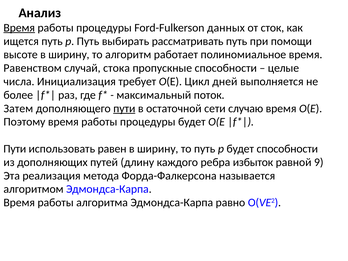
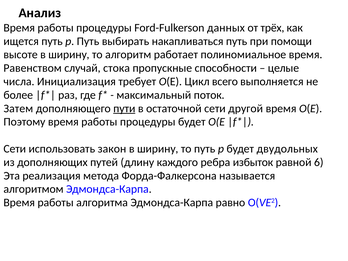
Время at (19, 28) underline: present -> none
сток: сток -> трёх
рассматривать: рассматривать -> накапливаться
дней: дней -> всего
случаю: случаю -> другой
Пути at (15, 149): Пути -> Сети
равен: равен -> закон
будет способности: способности -> двудольных
9: 9 -> 6
